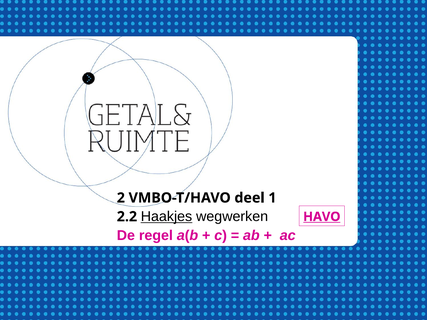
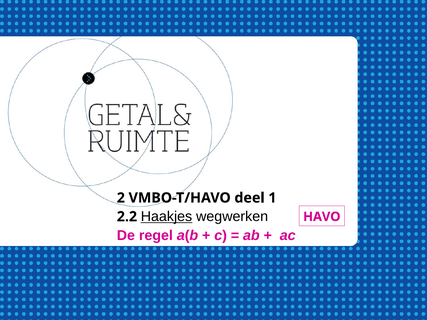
HAVO underline: present -> none
